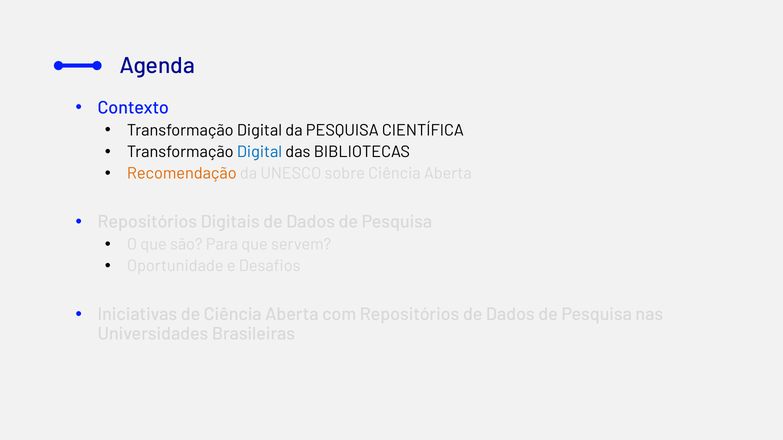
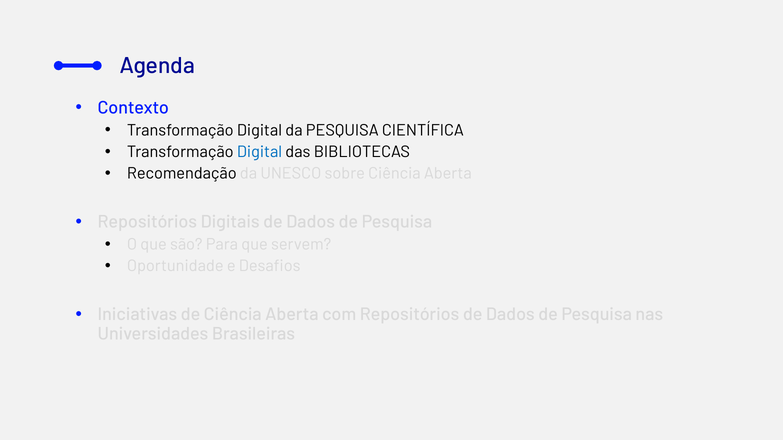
Recomendação colour: orange -> black
